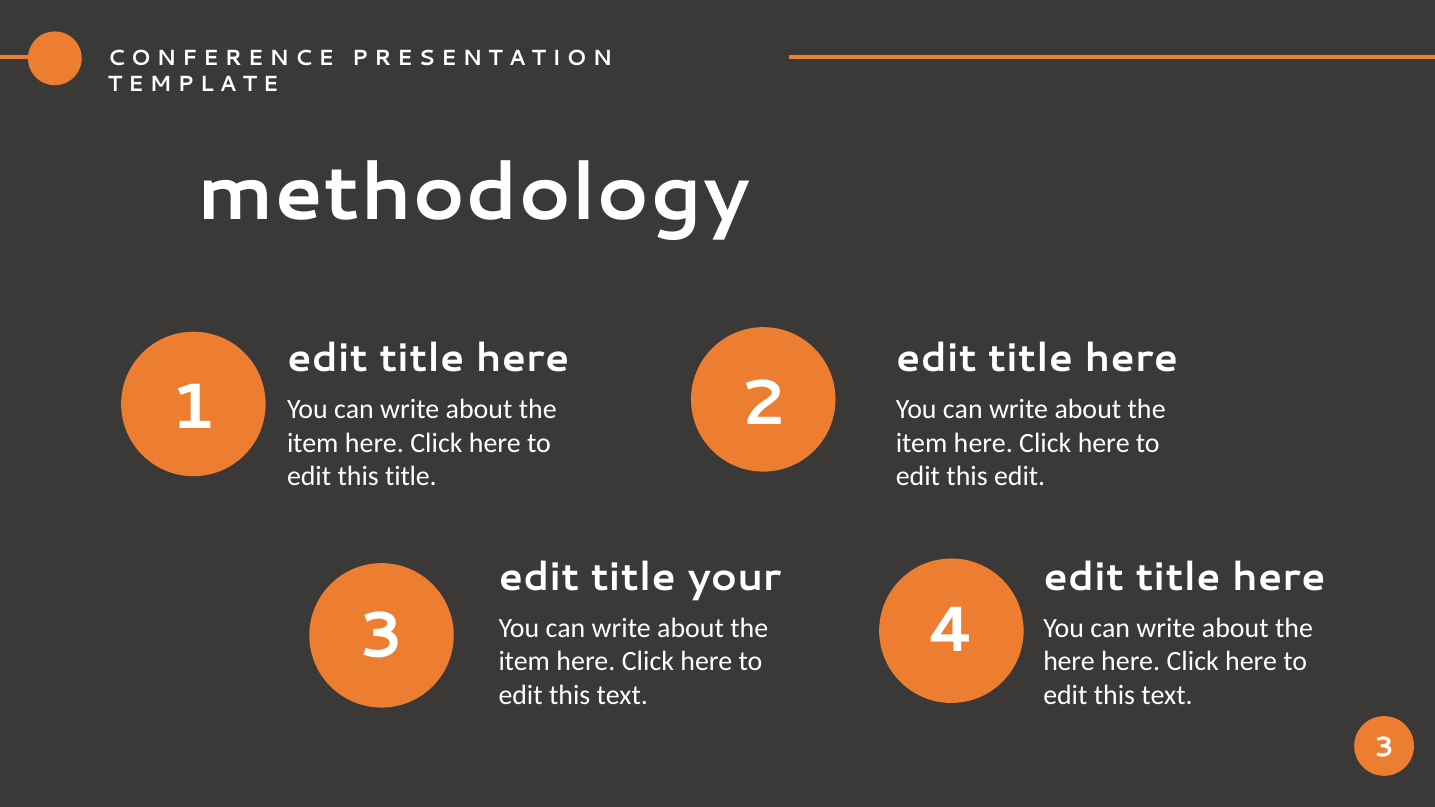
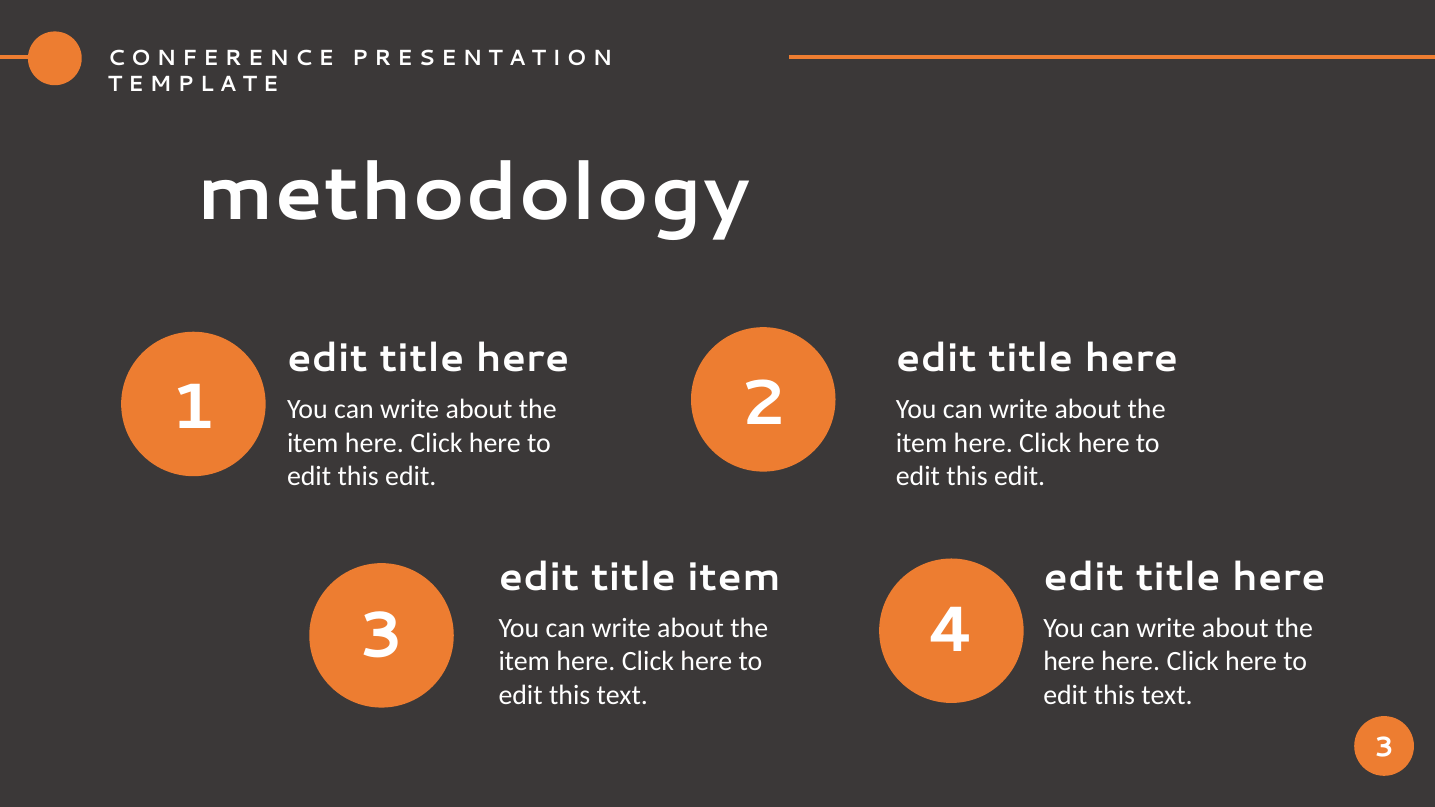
title at (411, 476): title -> edit
title your: your -> item
